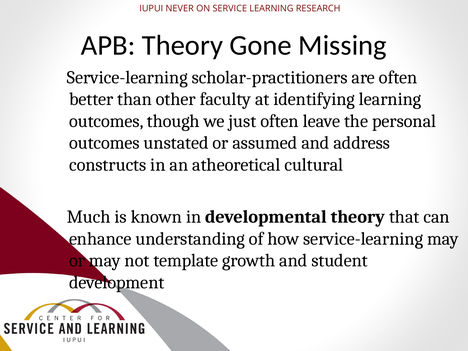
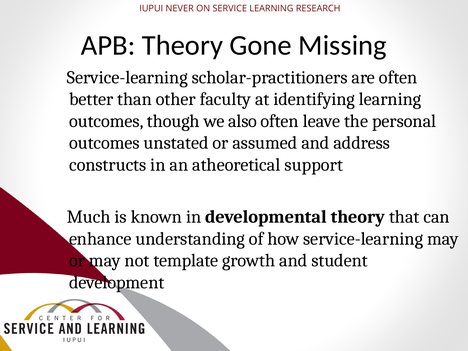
just: just -> also
cultural: cultural -> support
